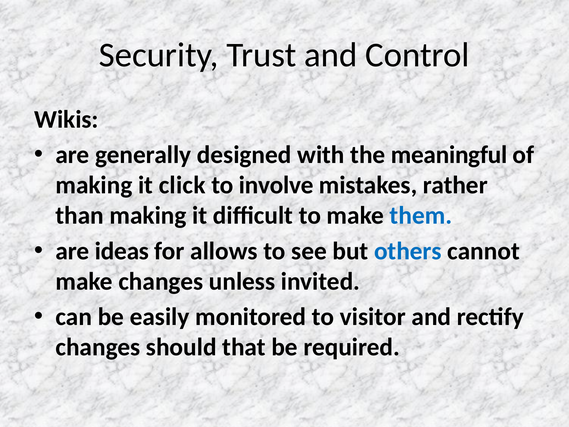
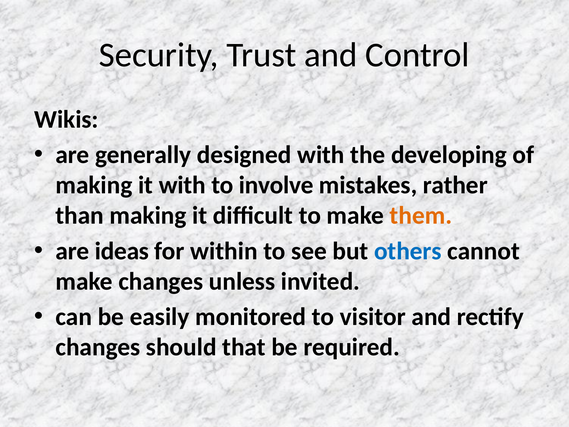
meaningful: meaningful -> developing
it click: click -> with
them colour: blue -> orange
allows: allows -> within
